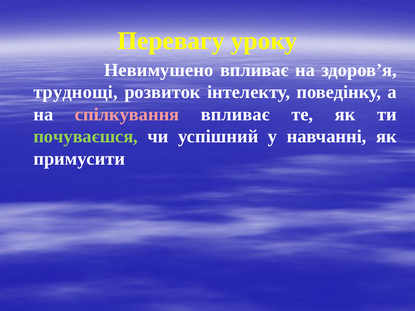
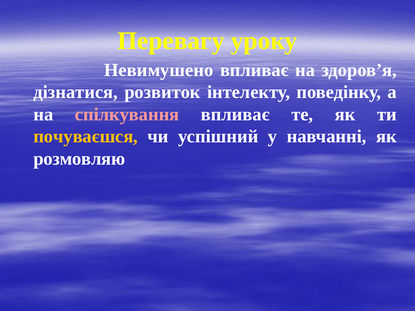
труднощі: труднощі -> дізнатися
почуваєшся colour: light green -> yellow
примусити: примусити -> розмовляю
